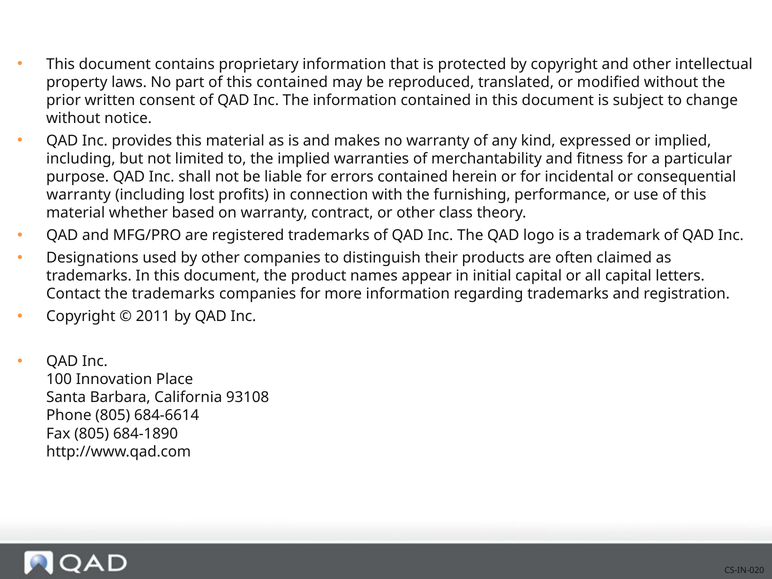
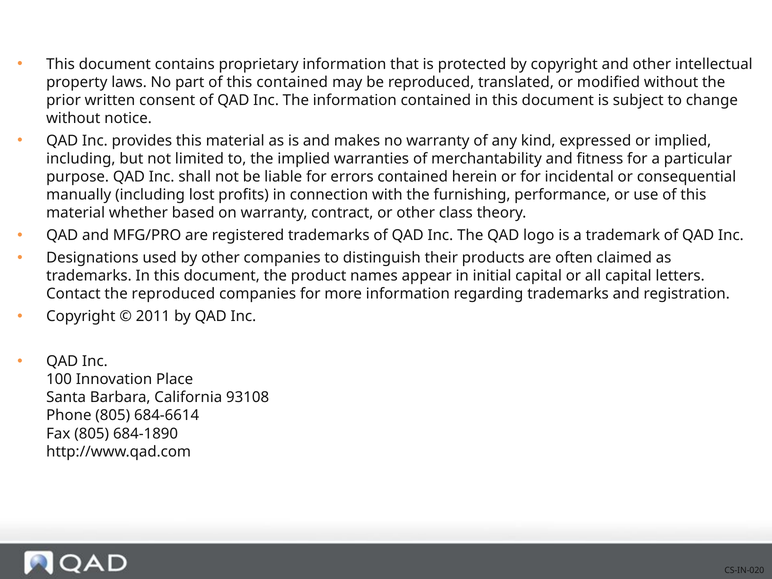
warranty at (79, 195): warranty -> manually
the trademarks: trademarks -> reproduced
